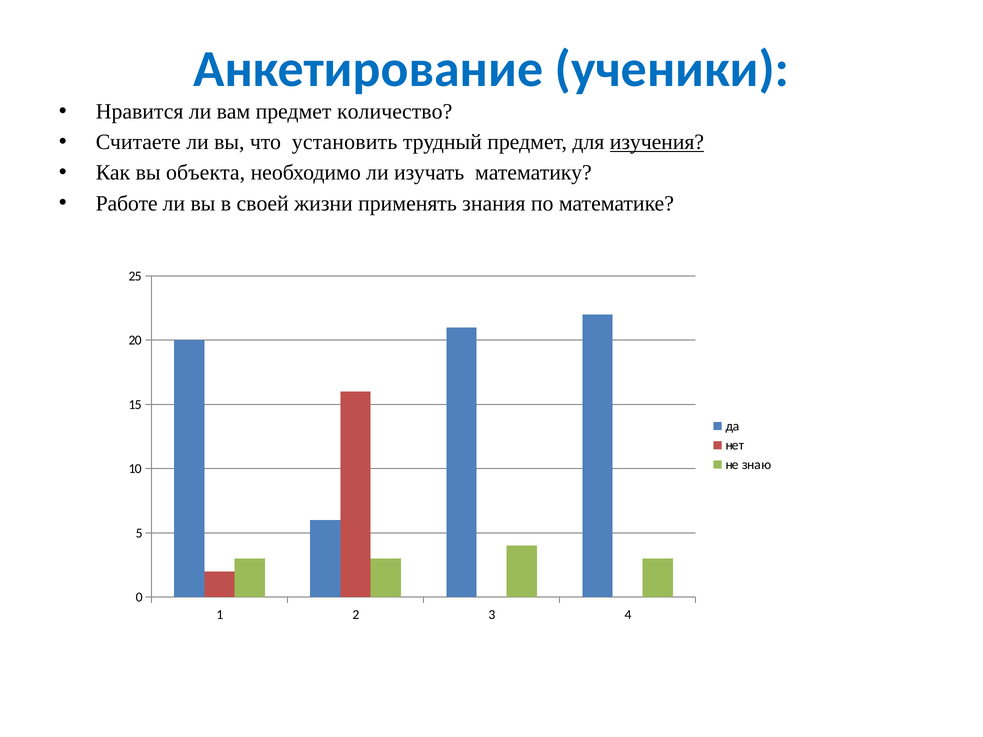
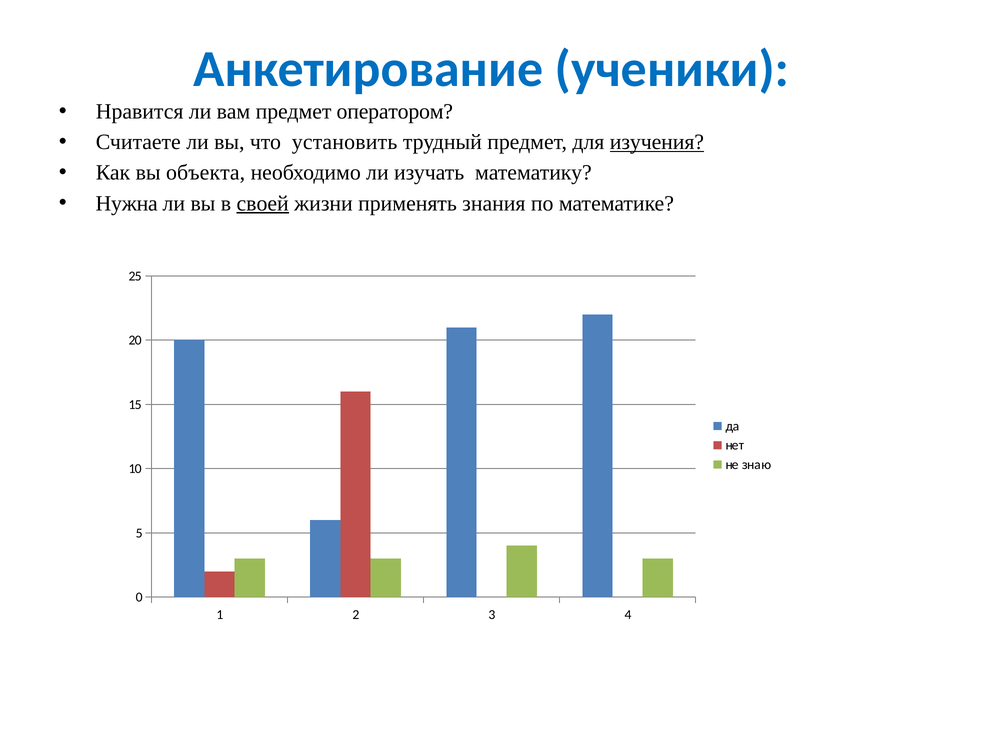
количество: количество -> оператором
Работе: Работе -> Нужна
своей underline: none -> present
